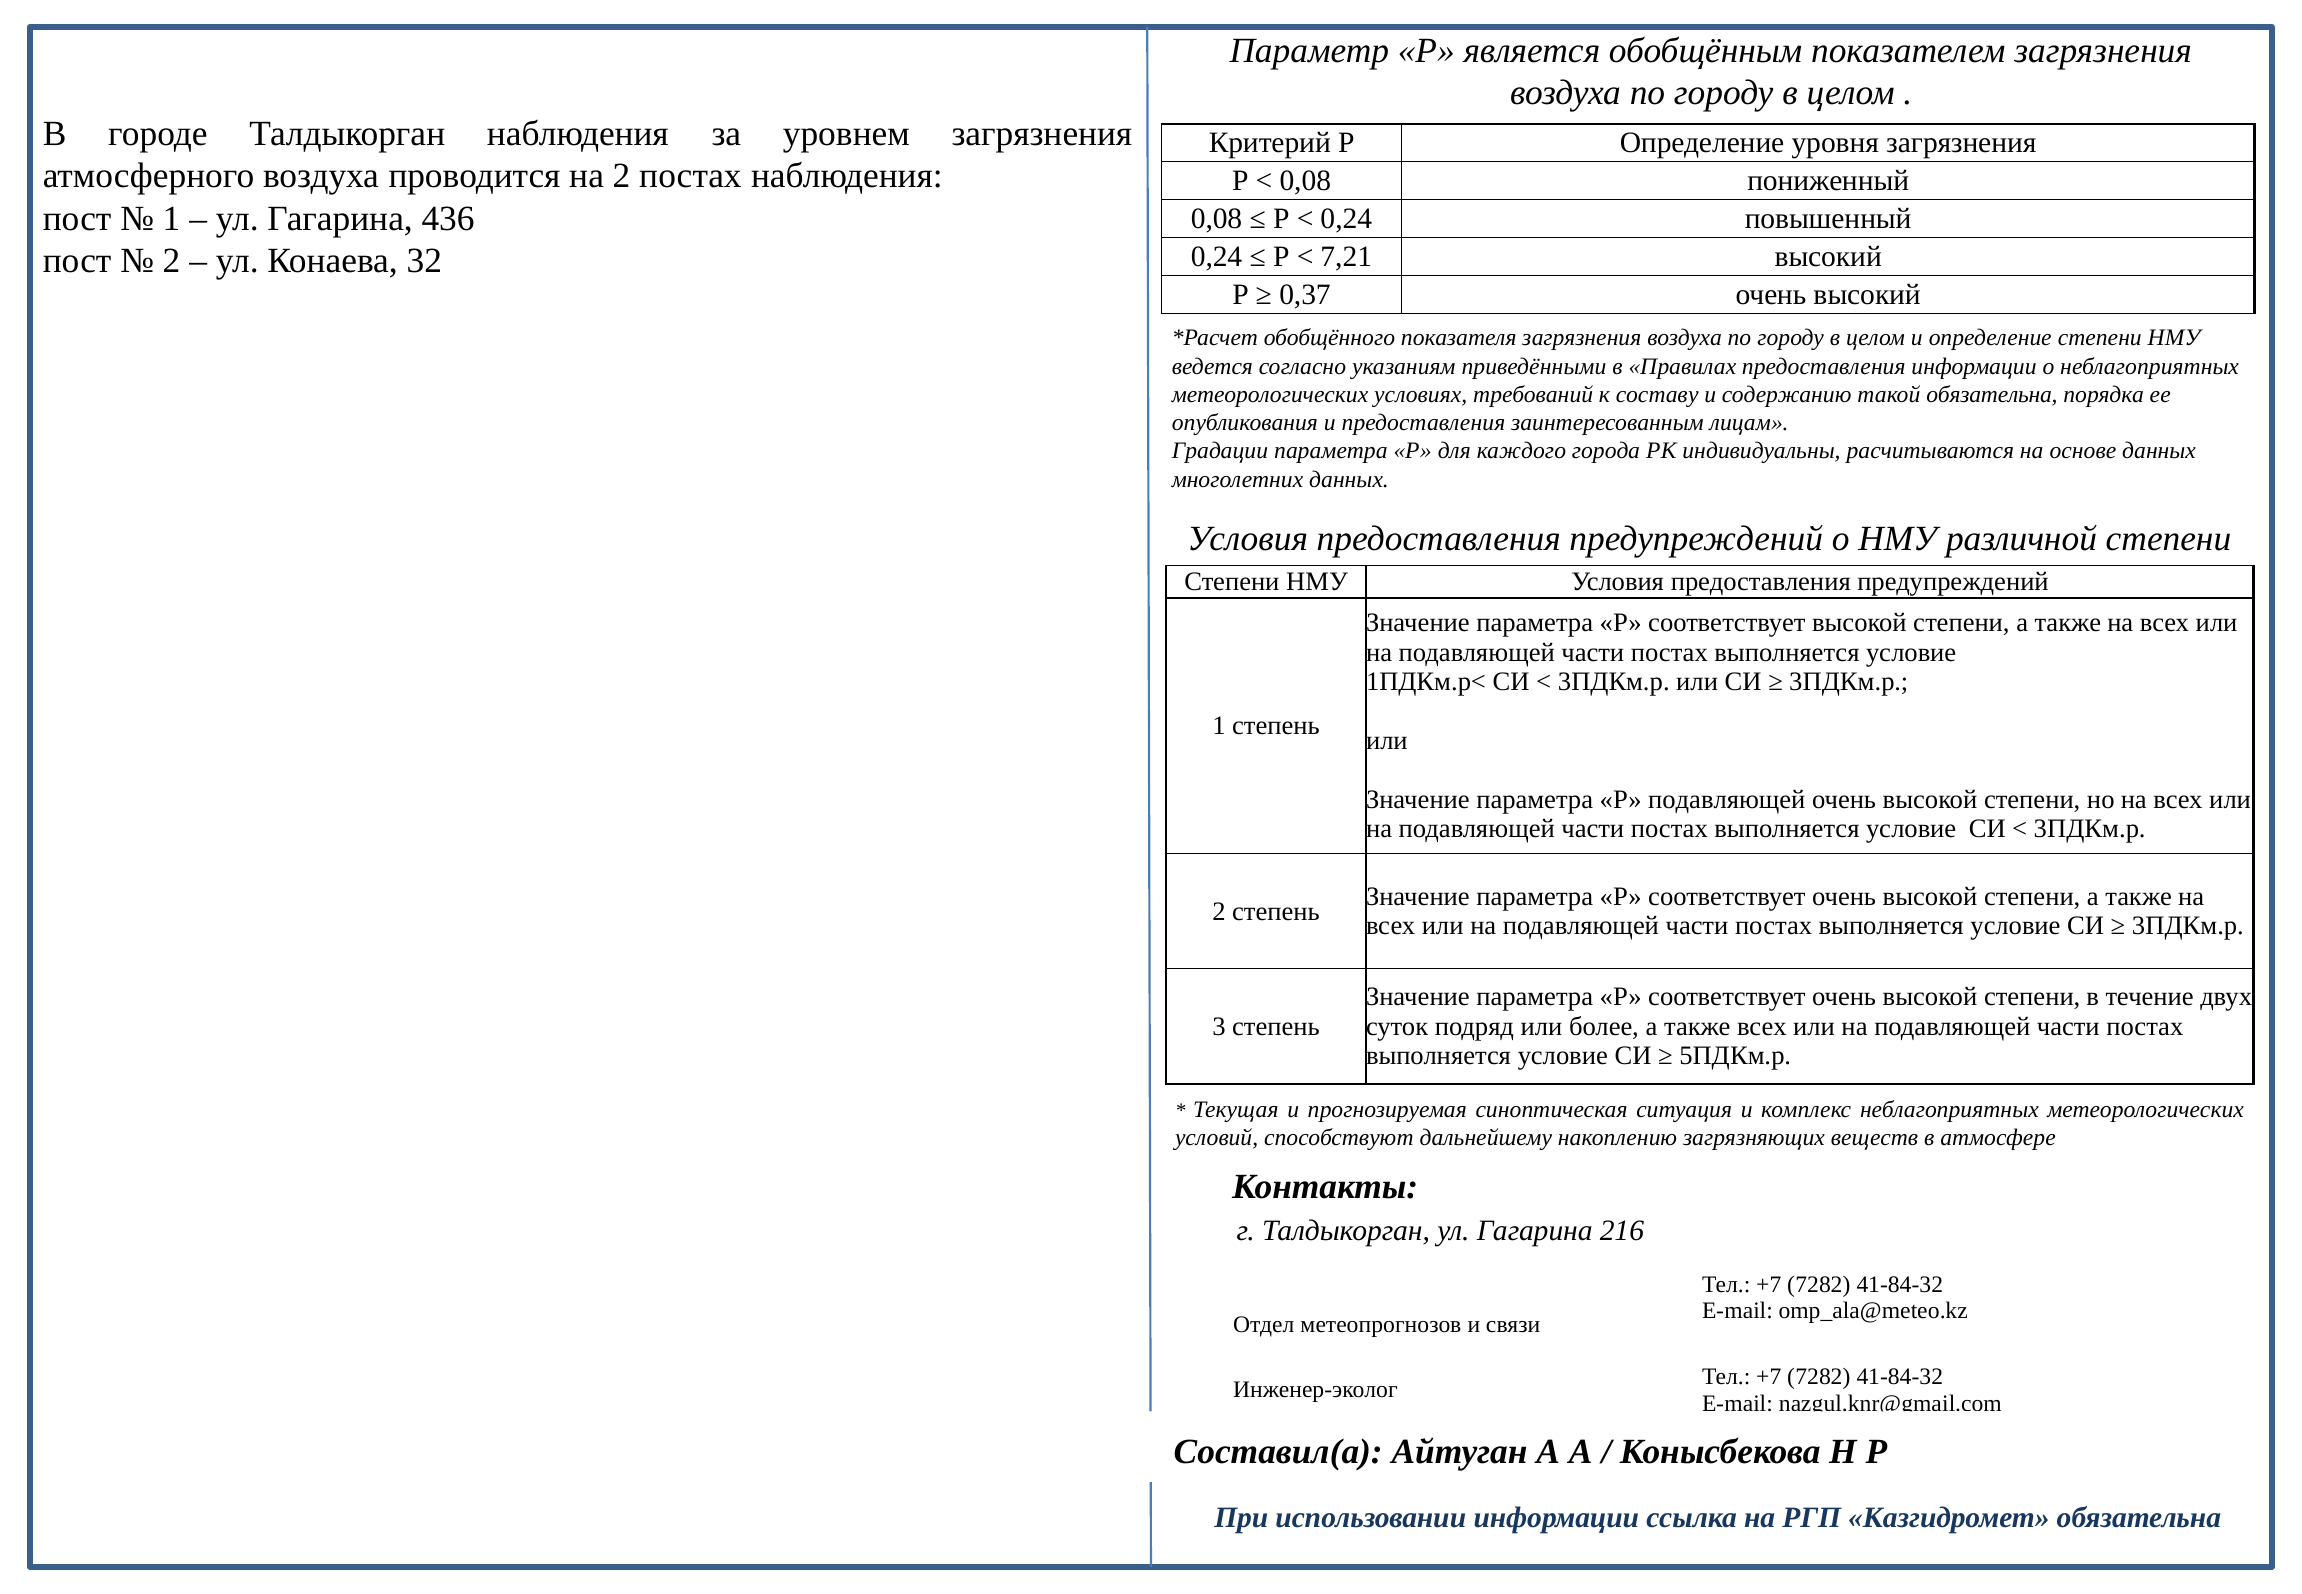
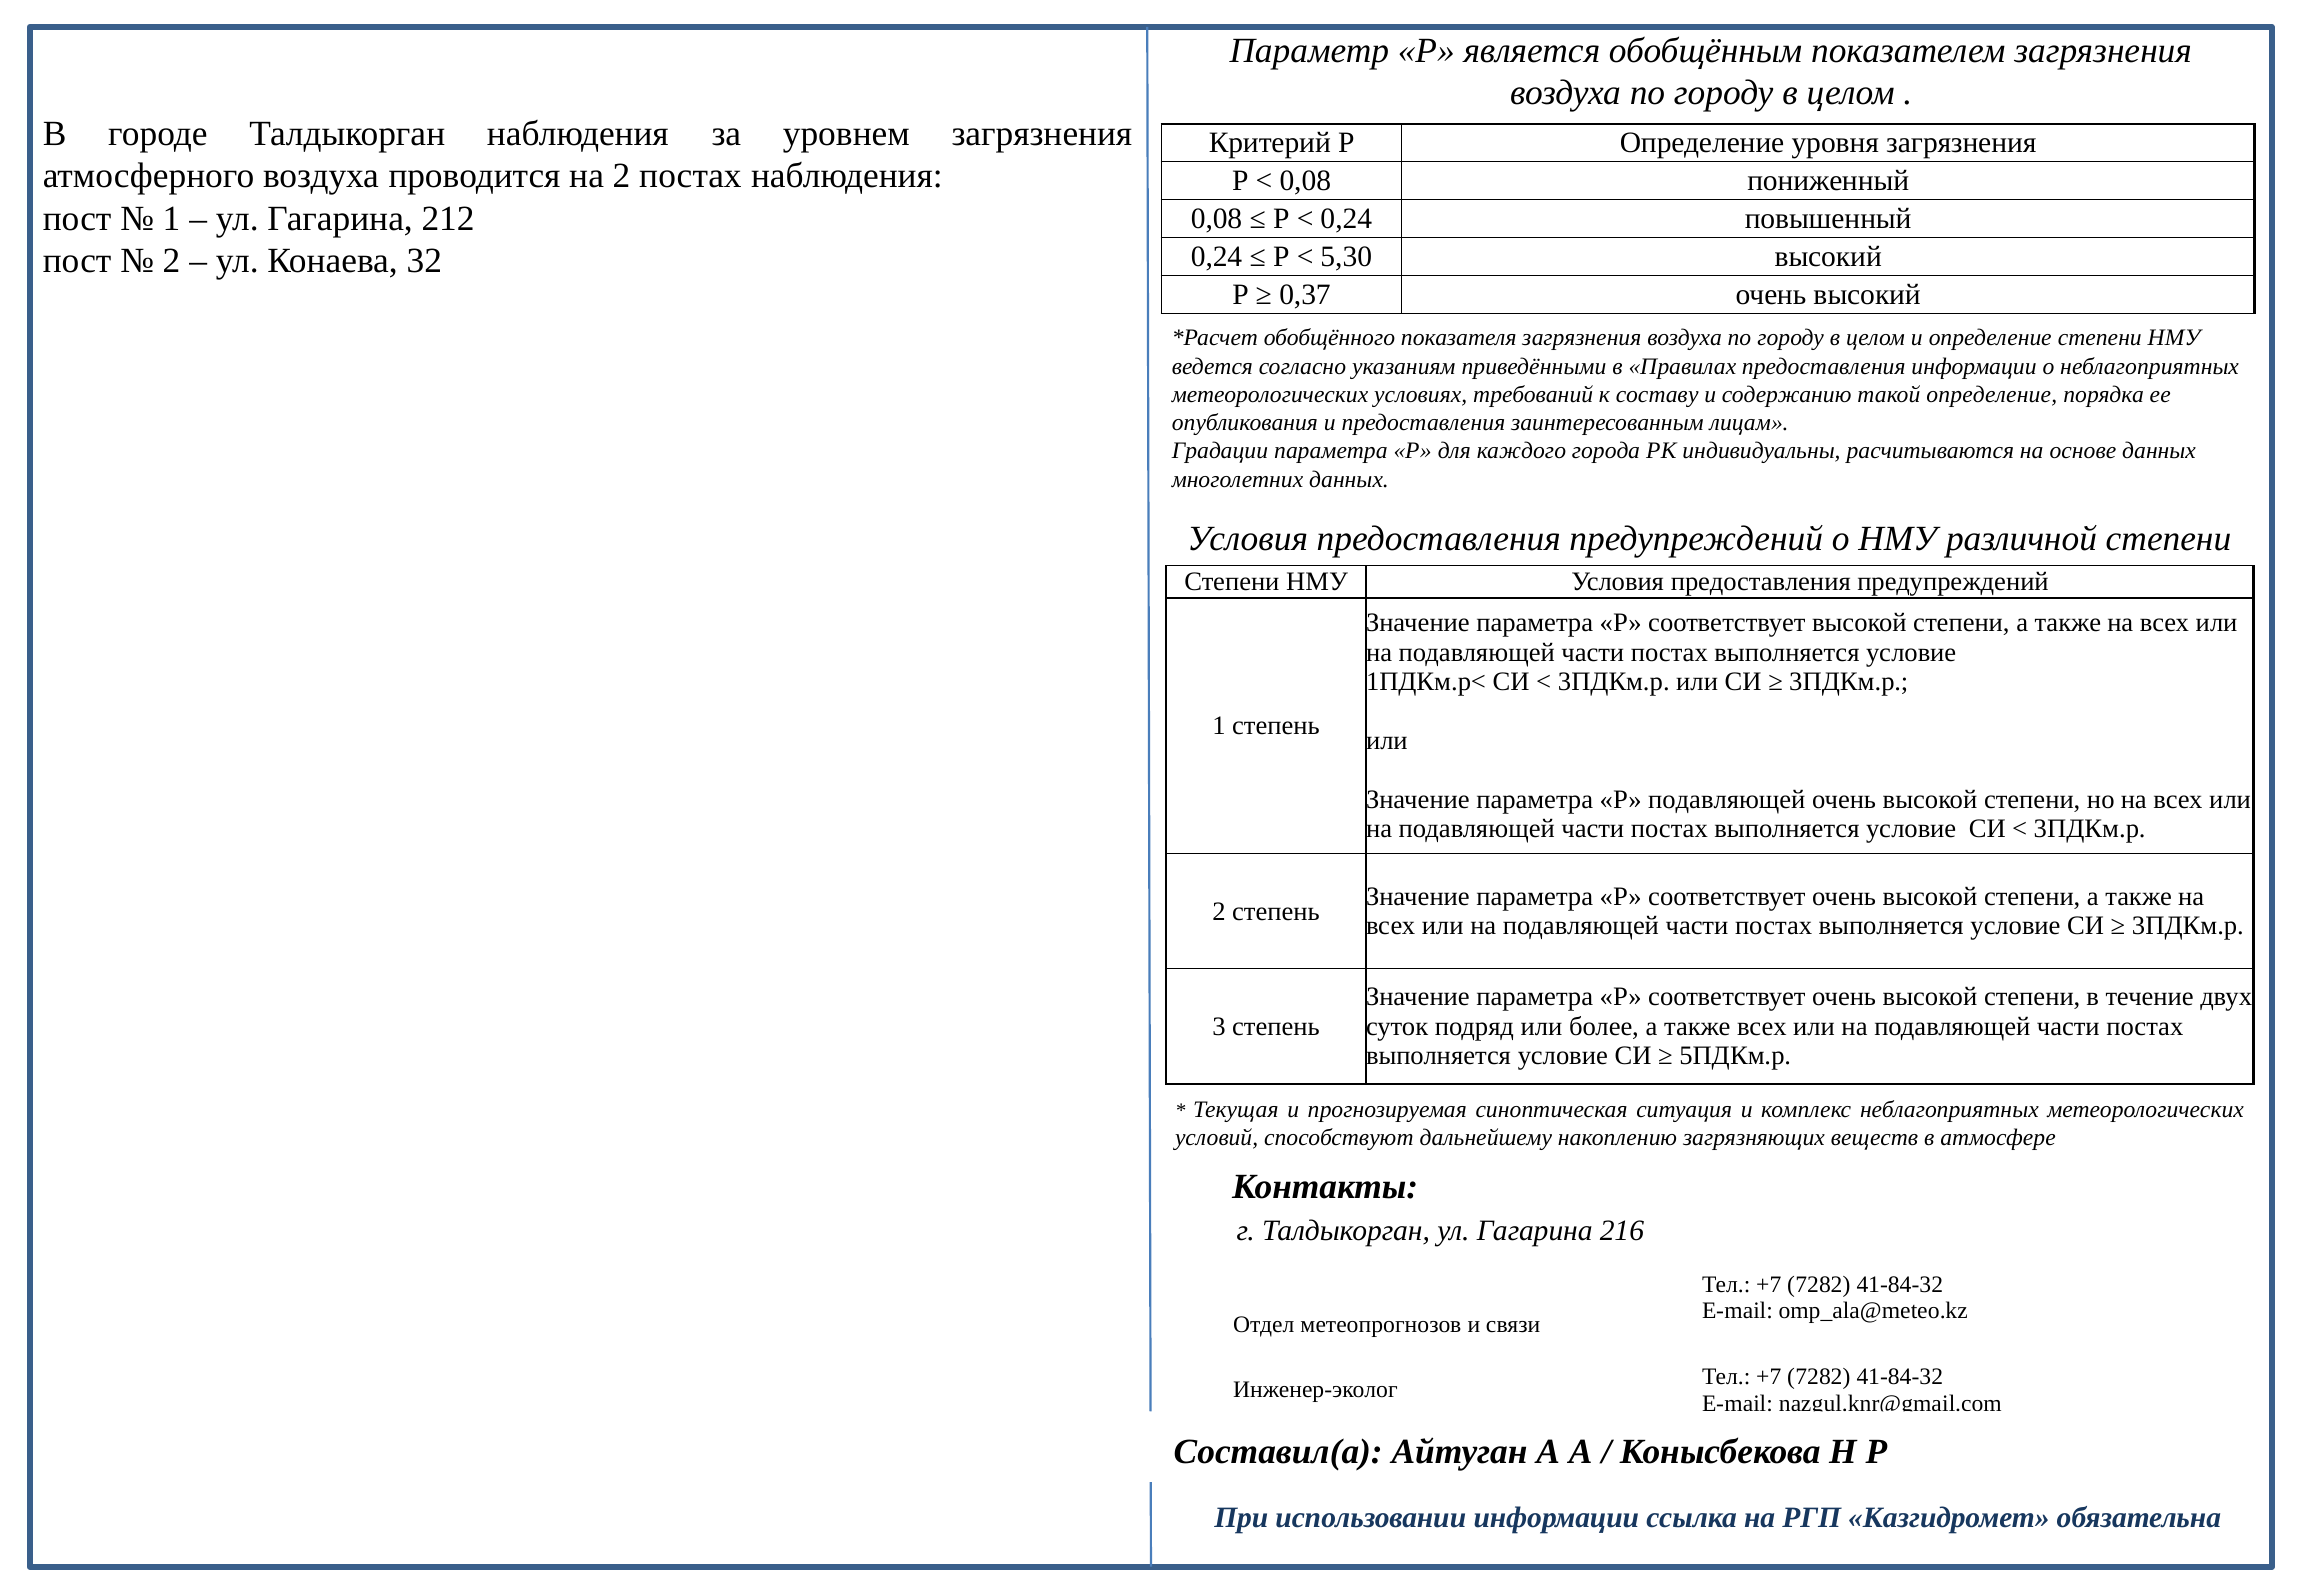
436: 436 -> 212
7,21: 7,21 -> 5,30
такой обязательна: обязательна -> определение
